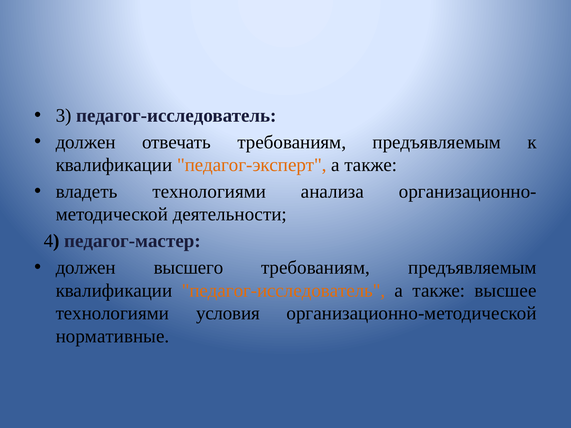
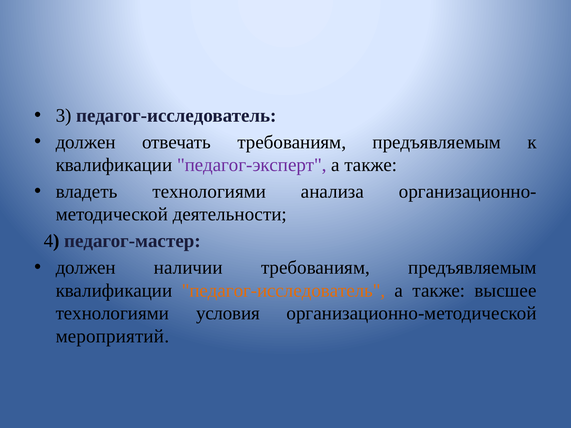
педагог-эксперт colour: orange -> purple
высшего: высшего -> наличии
нормативные: нормативные -> мероприятий
